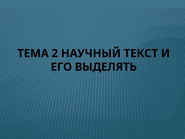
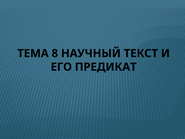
2: 2 -> 8
ВЫДЕЛЯТЬ: ВЫДЕЛЯТЬ -> ПРЕДИКАТ
